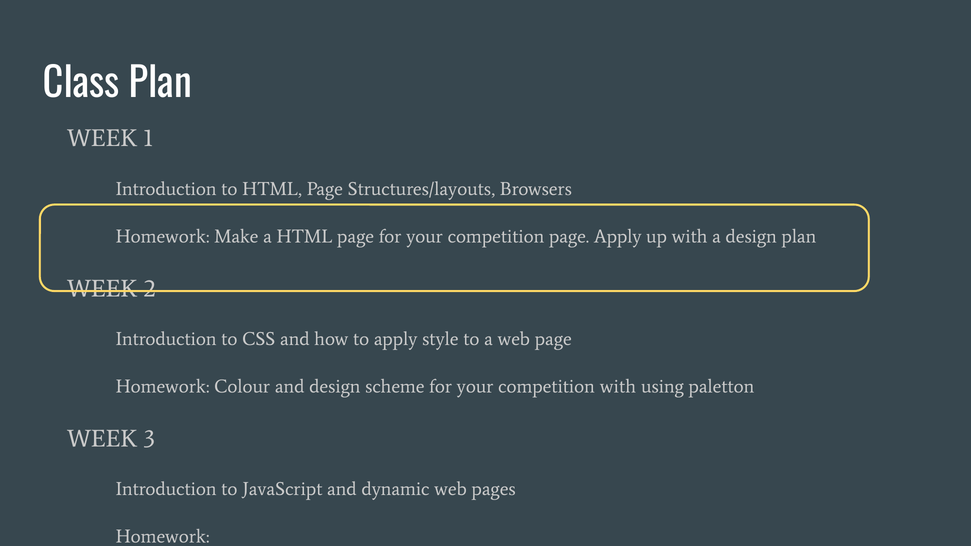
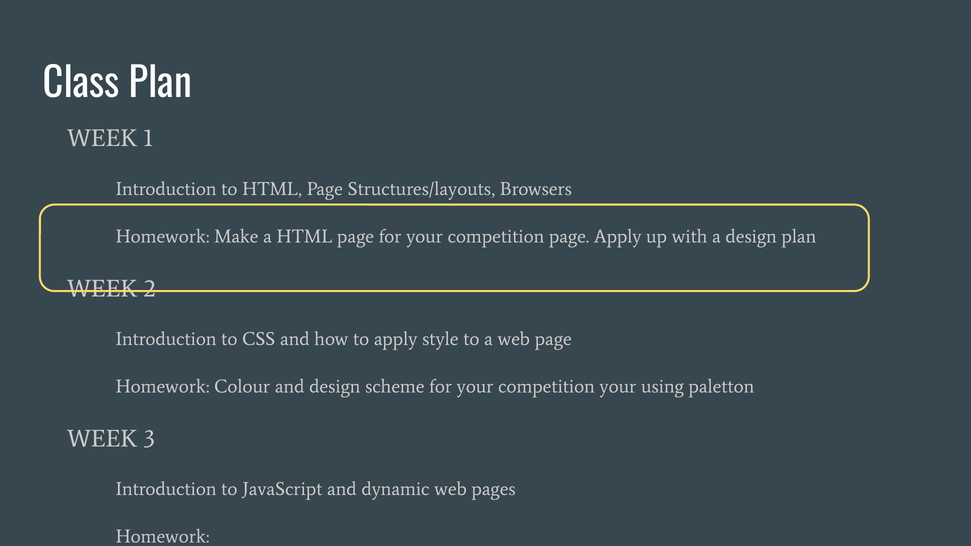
competition with: with -> your
